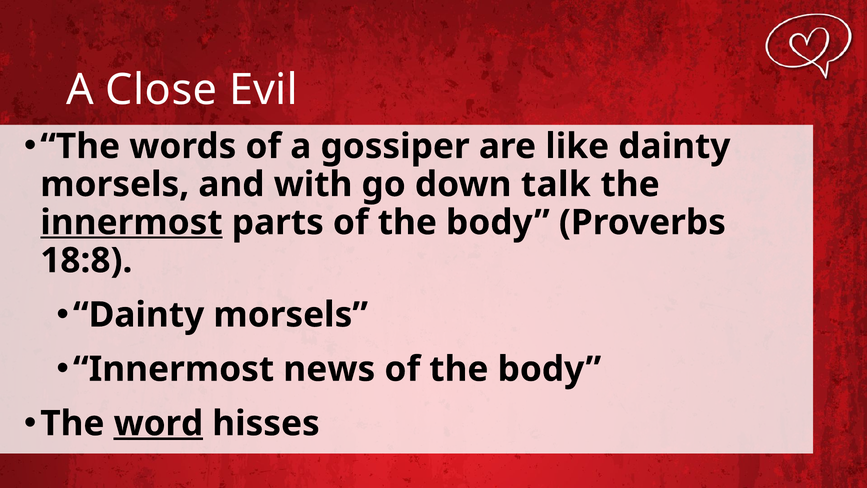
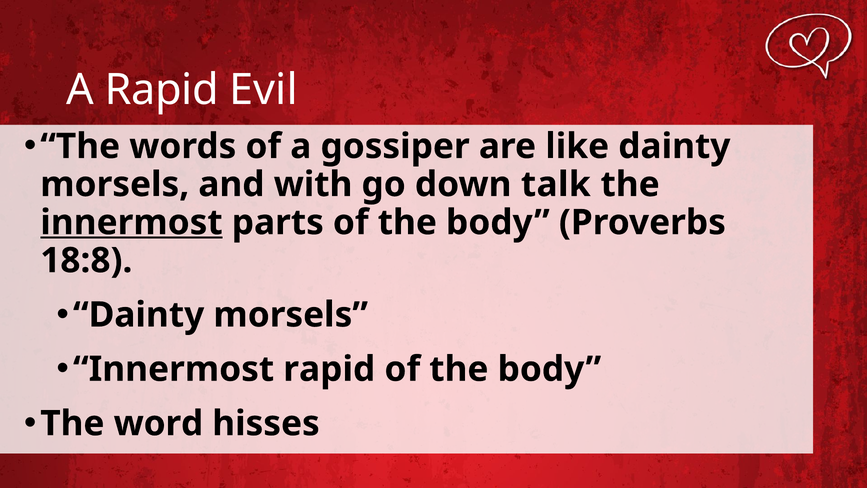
A Close: Close -> Rapid
Innermost news: news -> rapid
word underline: present -> none
